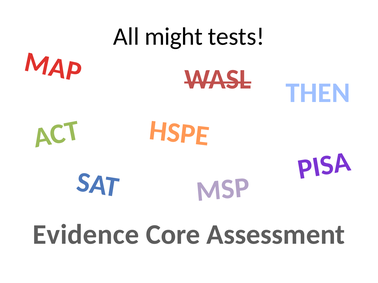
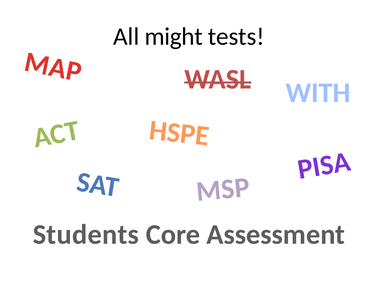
THEN: THEN -> WITH
Evidence: Evidence -> Students
